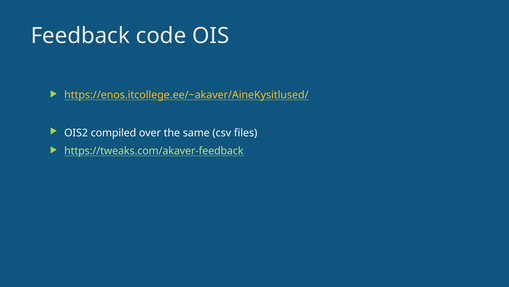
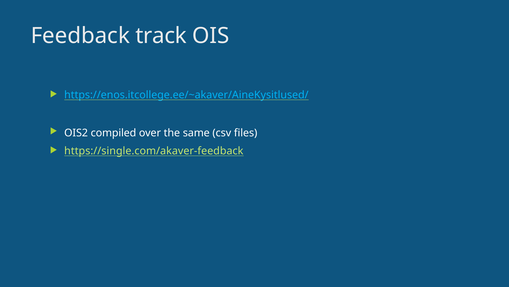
code: code -> track
https://enos.itcollege.ee/~akaver/AineKysitlused/ colour: yellow -> light blue
https://tweaks.com/akaver-feedback: https://tweaks.com/akaver-feedback -> https://single.com/akaver-feedback
